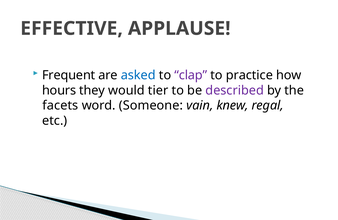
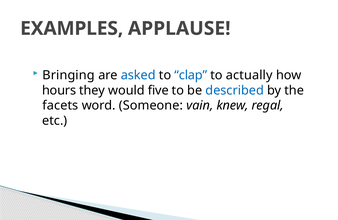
EFFECTIVE: EFFECTIVE -> EXAMPLES
Frequent: Frequent -> Bringing
clap colour: purple -> blue
practice: practice -> actually
tier: tier -> five
described colour: purple -> blue
